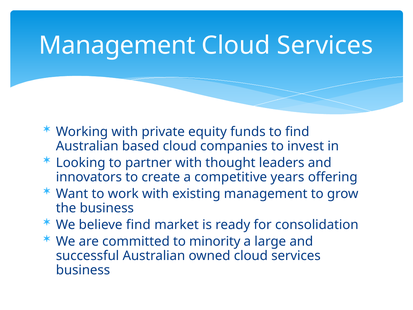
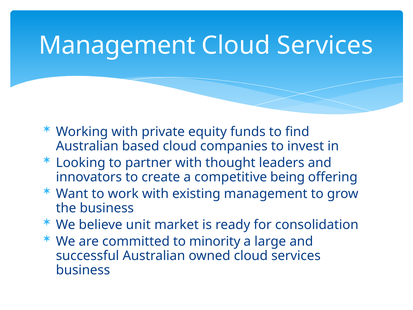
years: years -> being
believe find: find -> unit
